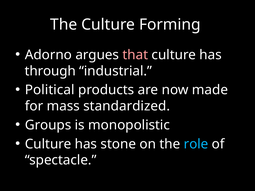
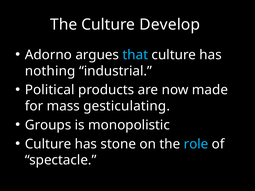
Forming: Forming -> Develop
that colour: pink -> light blue
through: through -> nothing
standardized: standardized -> gesticulating
